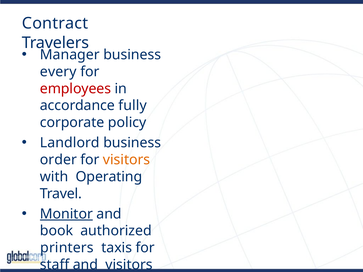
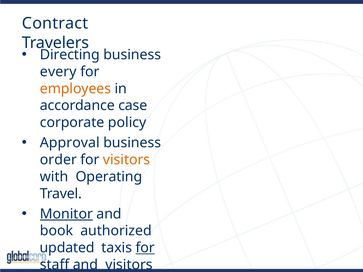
Manager: Manager -> Directing
employees colour: red -> orange
fully: fully -> case
Landlord: Landlord -> Approval
printers: printers -> updated
for at (145, 248) underline: none -> present
